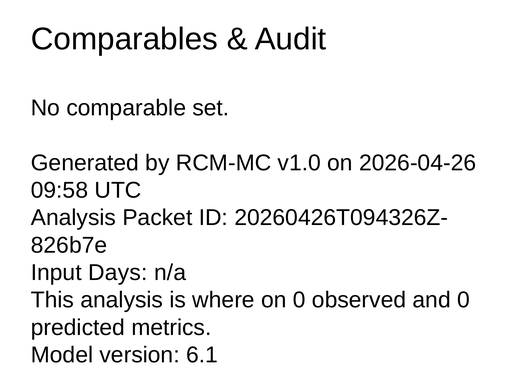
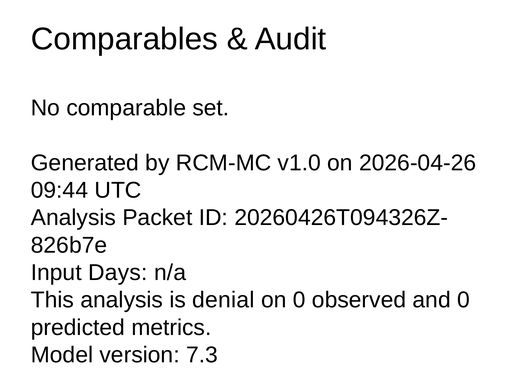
09:58: 09:58 -> 09:44
where: where -> denial
6.1: 6.1 -> 7.3
